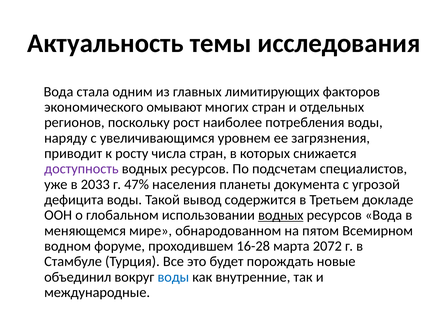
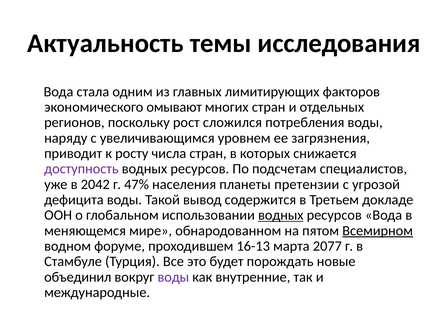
наиболее: наиболее -> сложился
2033: 2033 -> 2042
документа: документа -> претензии
Всемирном underline: none -> present
16-28: 16-28 -> 16-13
2072: 2072 -> 2077
воды at (173, 277) colour: blue -> purple
